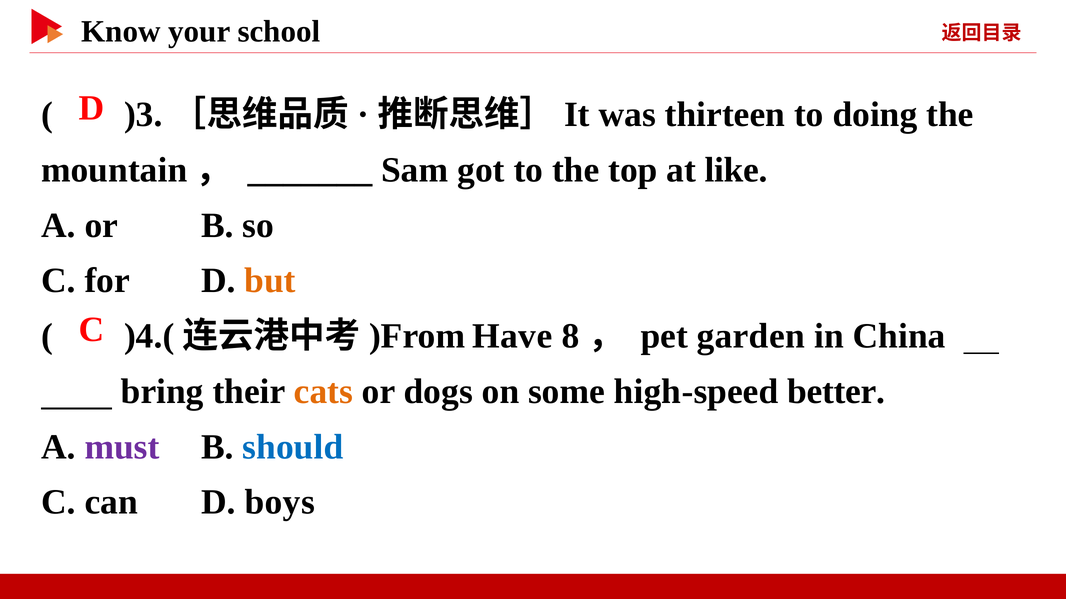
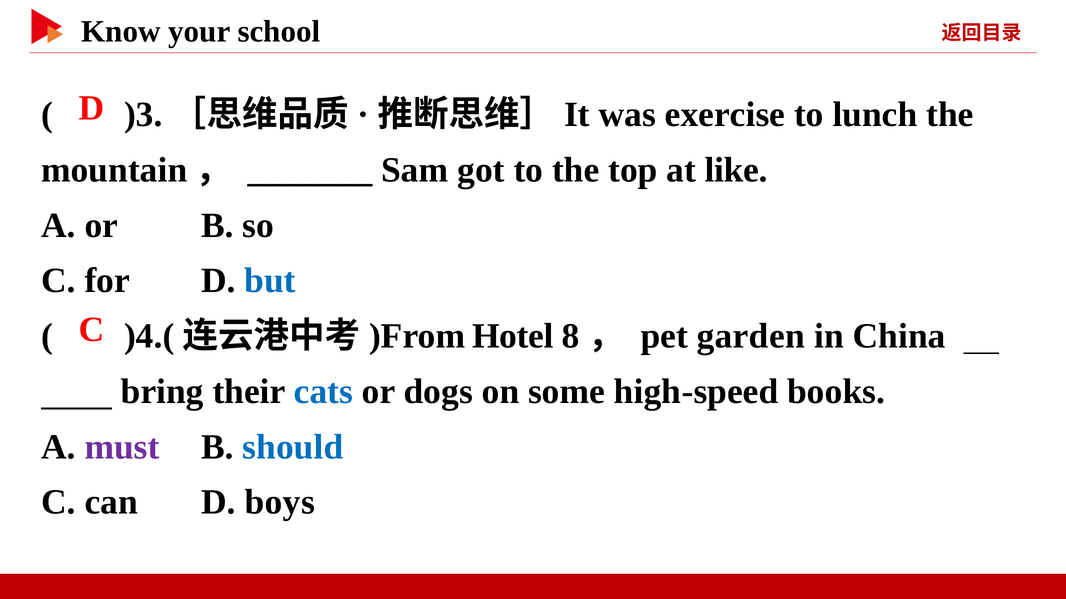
thirteen: thirteen -> exercise
doing: doing -> lunch
but colour: orange -> blue
Have: Have -> Hotel
cats colour: orange -> blue
better: better -> books
